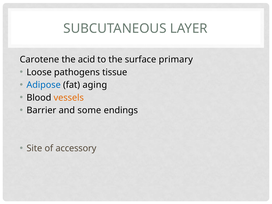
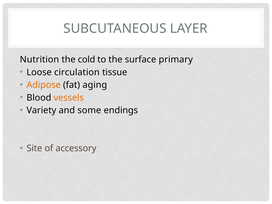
Carotene: Carotene -> Nutrition
acid: acid -> cold
pathogens: pathogens -> circulation
Adipose colour: blue -> orange
Barrier: Barrier -> Variety
